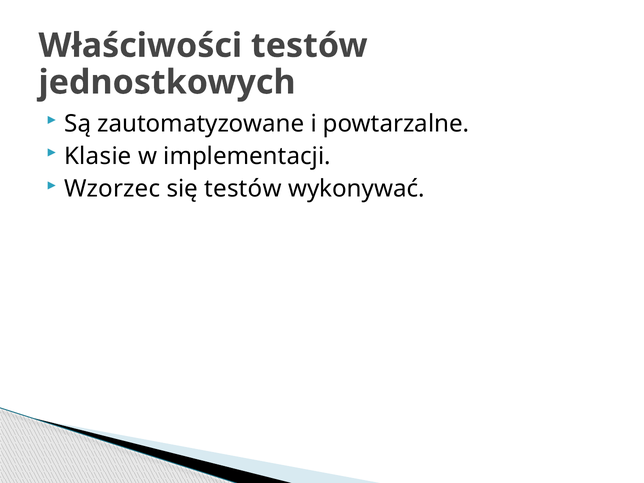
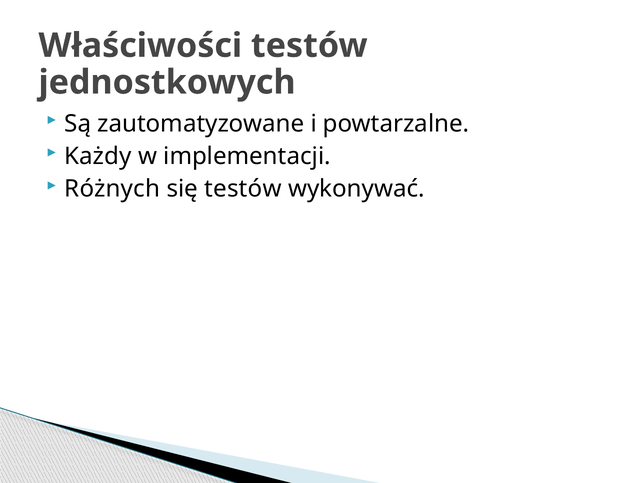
Klasie: Klasie -> Każdy
Wzorzec: Wzorzec -> Różnych
